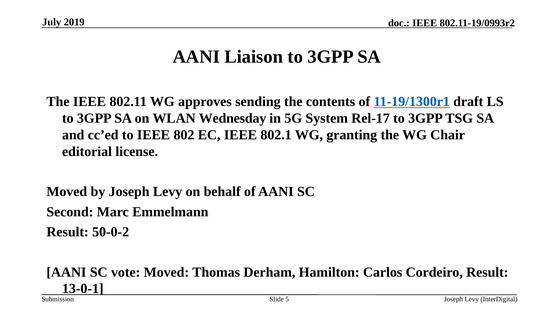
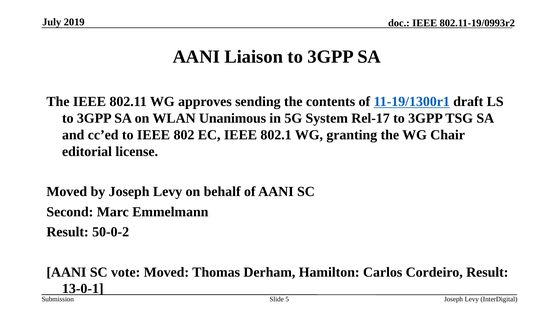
Wednesday: Wednesday -> Unanimous
